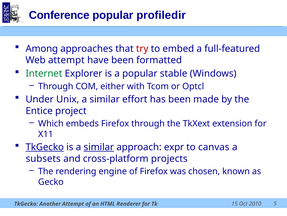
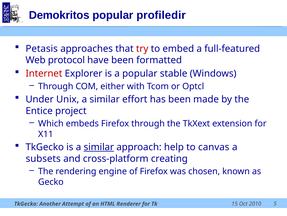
Conference: Conference -> Demokritos
Among: Among -> Petasis
Web attempt: attempt -> protocol
Internet colour: green -> red
TkGecko at (45, 147) underline: present -> none
expr: expr -> help
projects: projects -> creating
